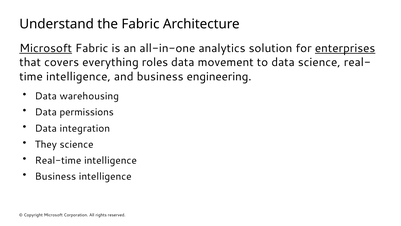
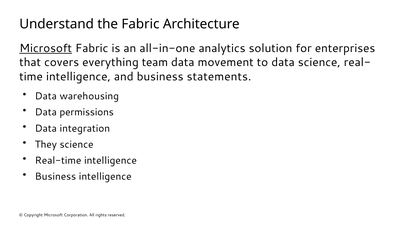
enterprises underline: present -> none
roles: roles -> team
engineering: engineering -> statements
